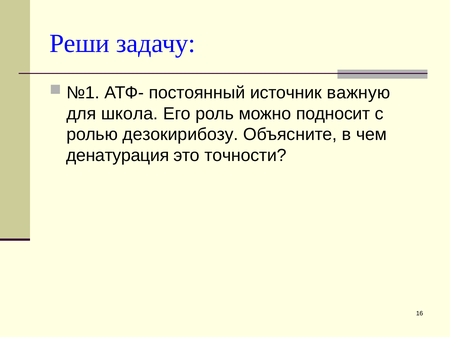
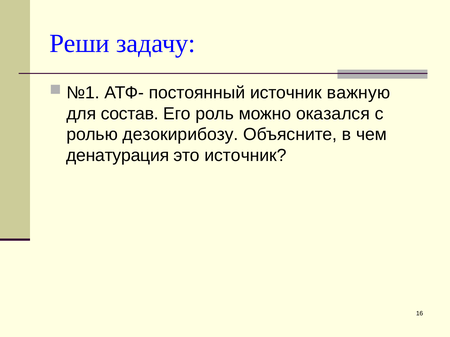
школа: школа -> состав
подносит: подносит -> оказался
это точности: точности -> источник
